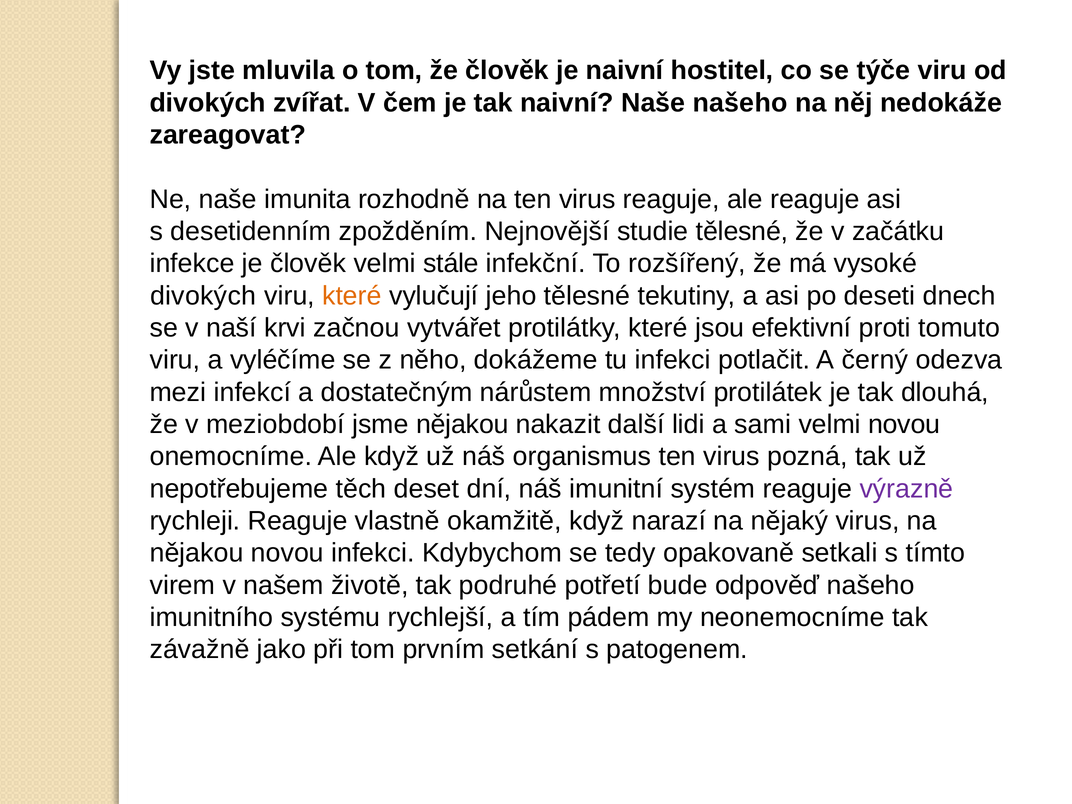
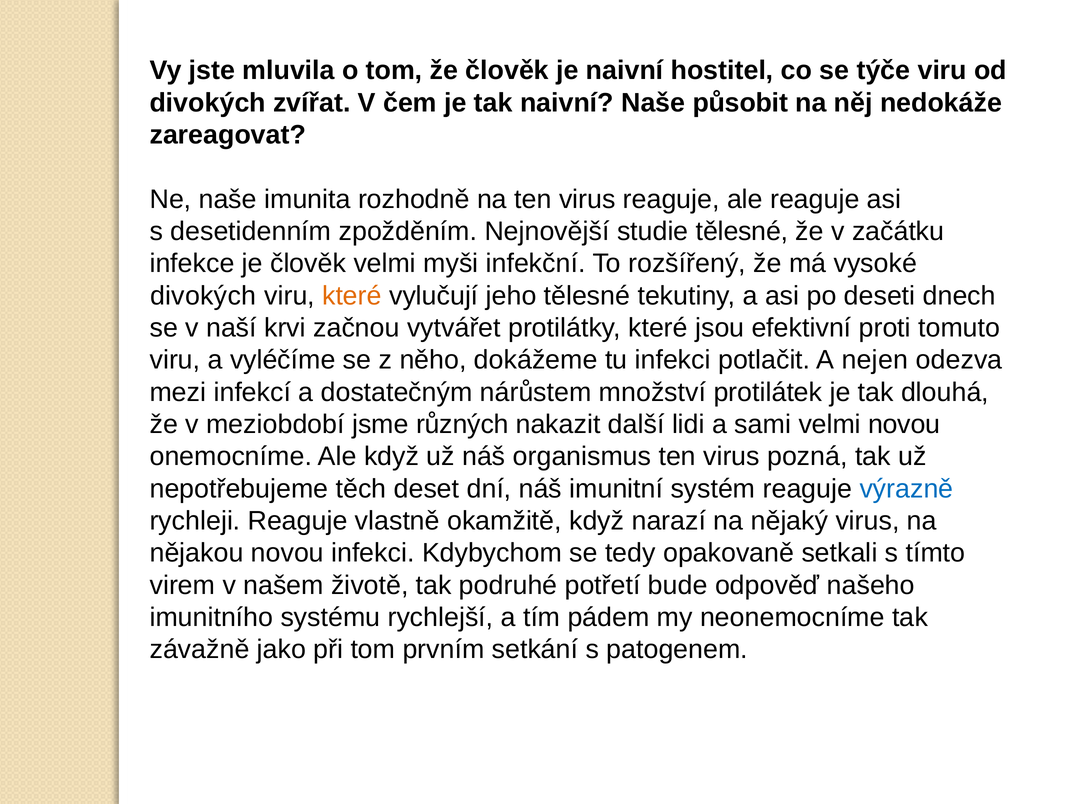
Naše našeho: našeho -> působit
stále: stále -> myši
černý: černý -> nejen
jsme nějakou: nějakou -> různých
výrazně colour: purple -> blue
